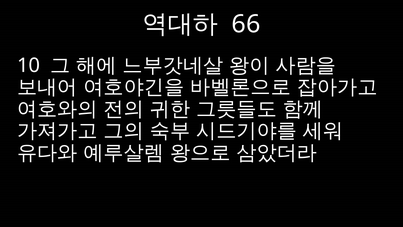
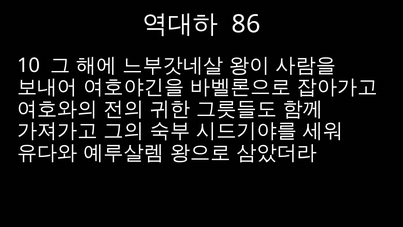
66: 66 -> 86
